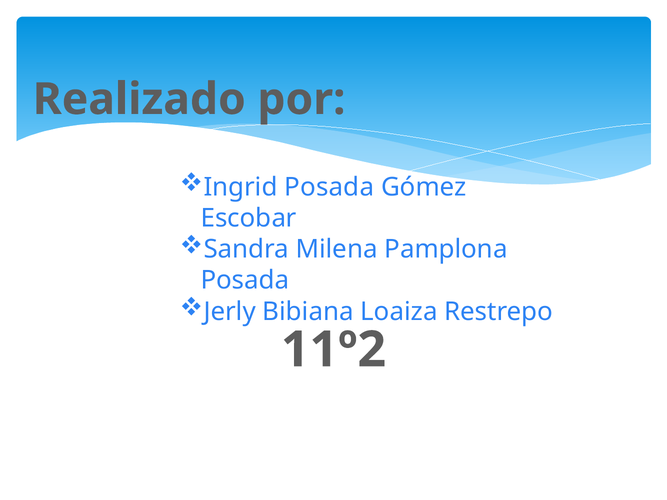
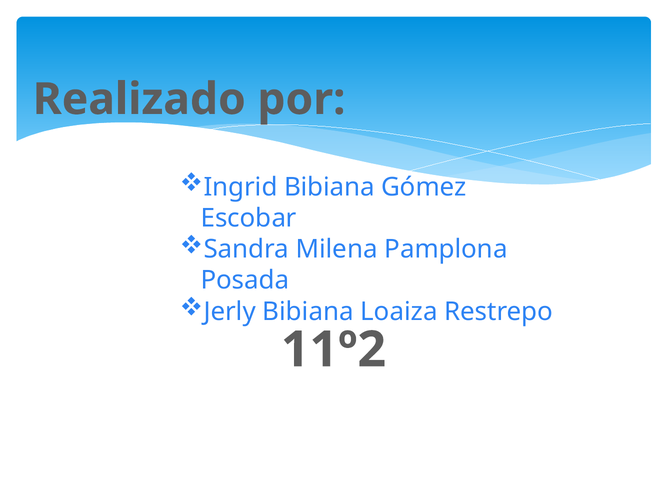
Ingrid Posada: Posada -> Bibiana
